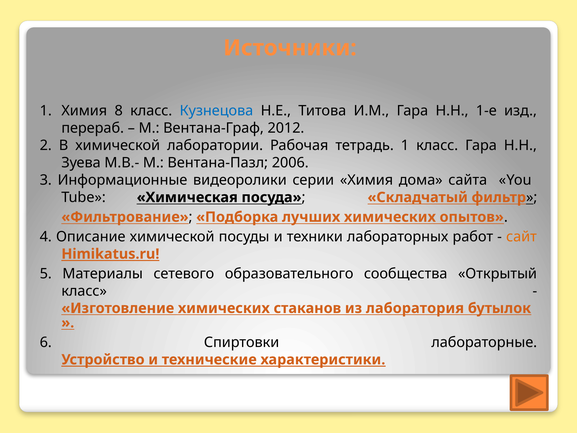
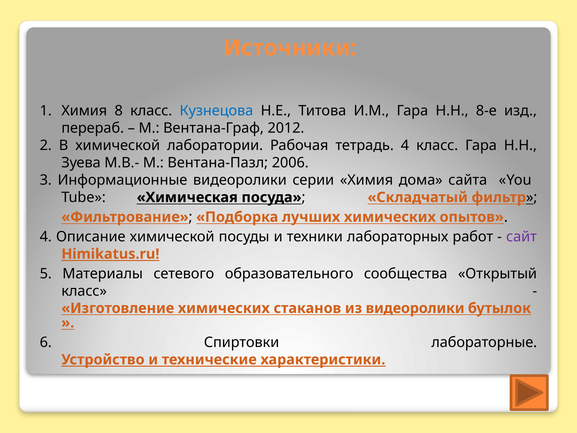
1-е: 1-е -> 8-е
тетрадь 1: 1 -> 4
сайт colour: orange -> purple
из лаборатория: лаборатория -> видеоролики
